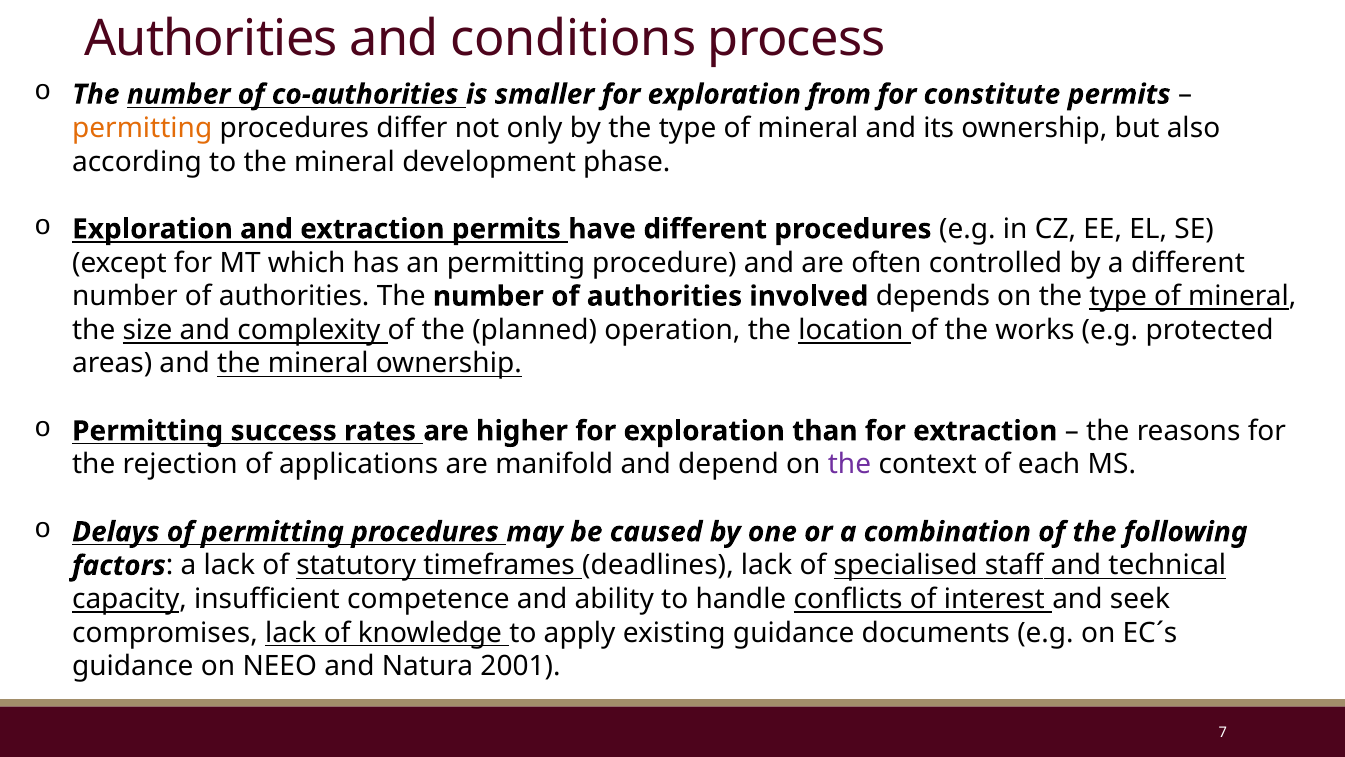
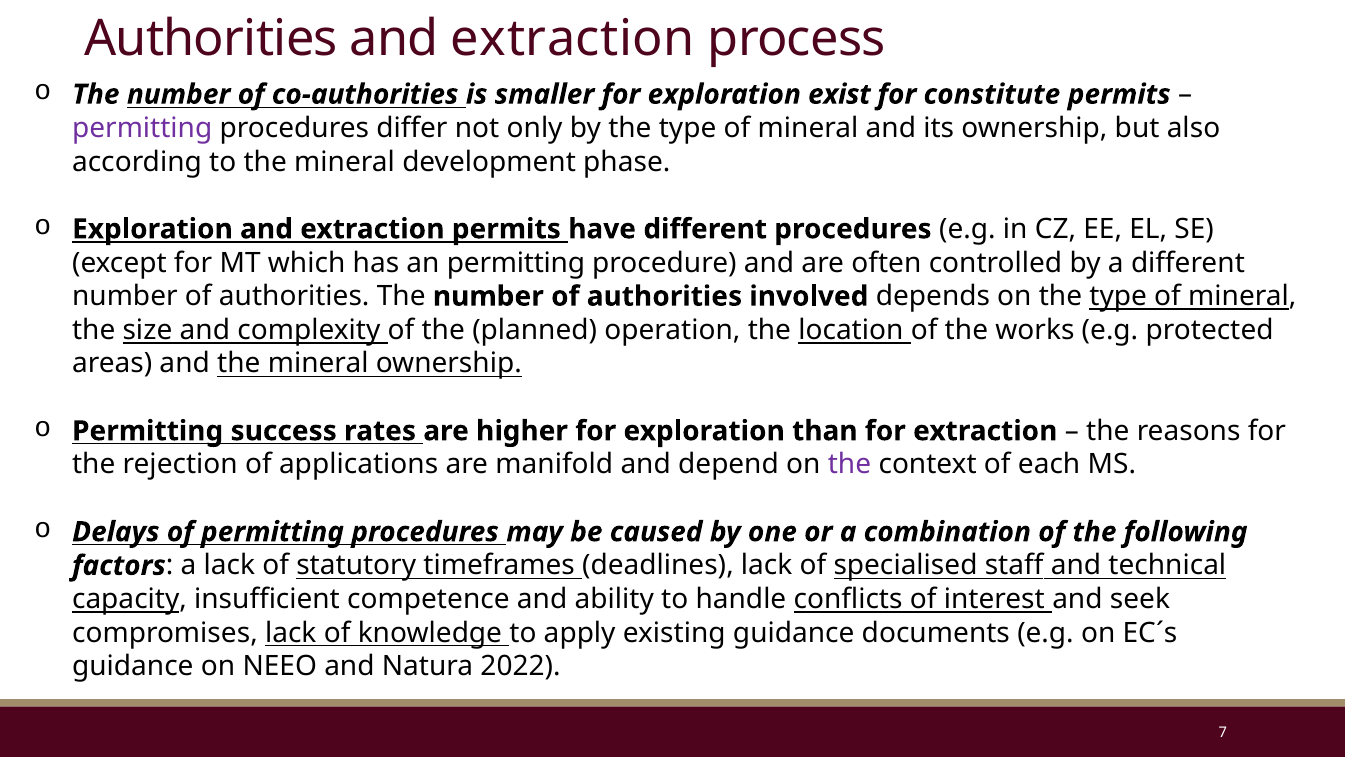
Authorities and conditions: conditions -> extraction
from: from -> exist
permitting at (142, 128) colour: orange -> purple
2001: 2001 -> 2022
